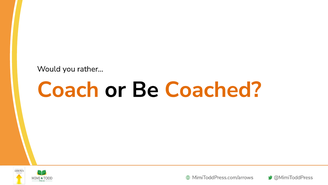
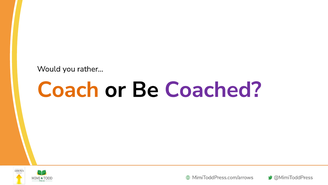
Coached colour: orange -> purple
